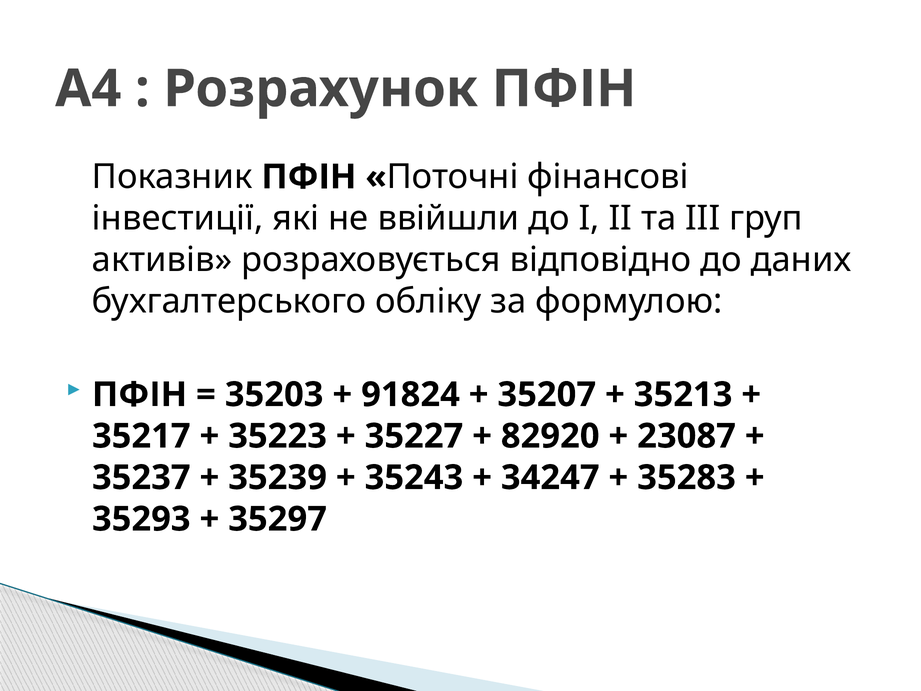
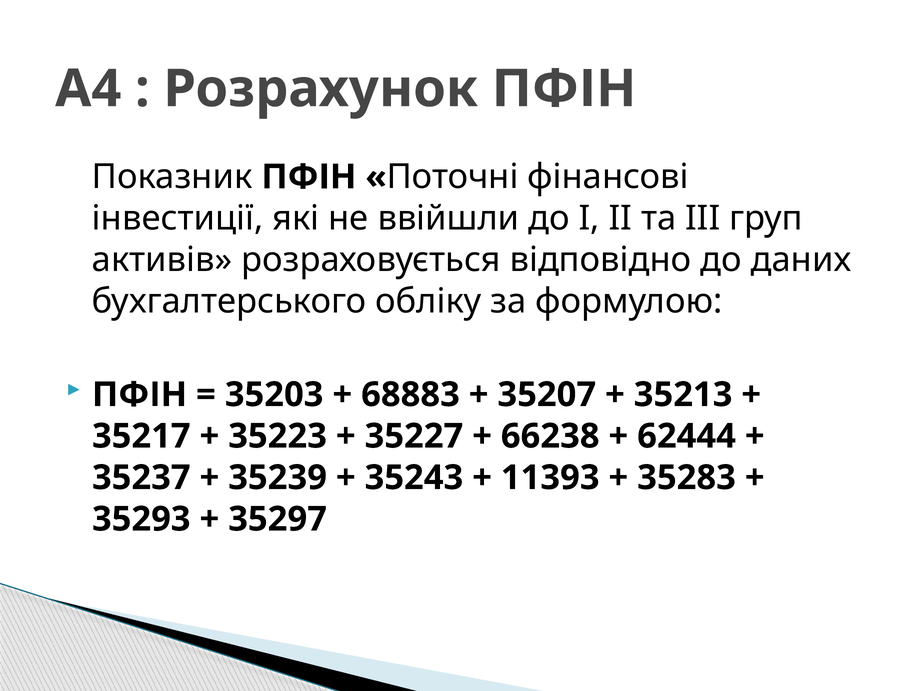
91824: 91824 -> 68883
82920: 82920 -> 66238
23087: 23087 -> 62444
34247: 34247 -> 11393
